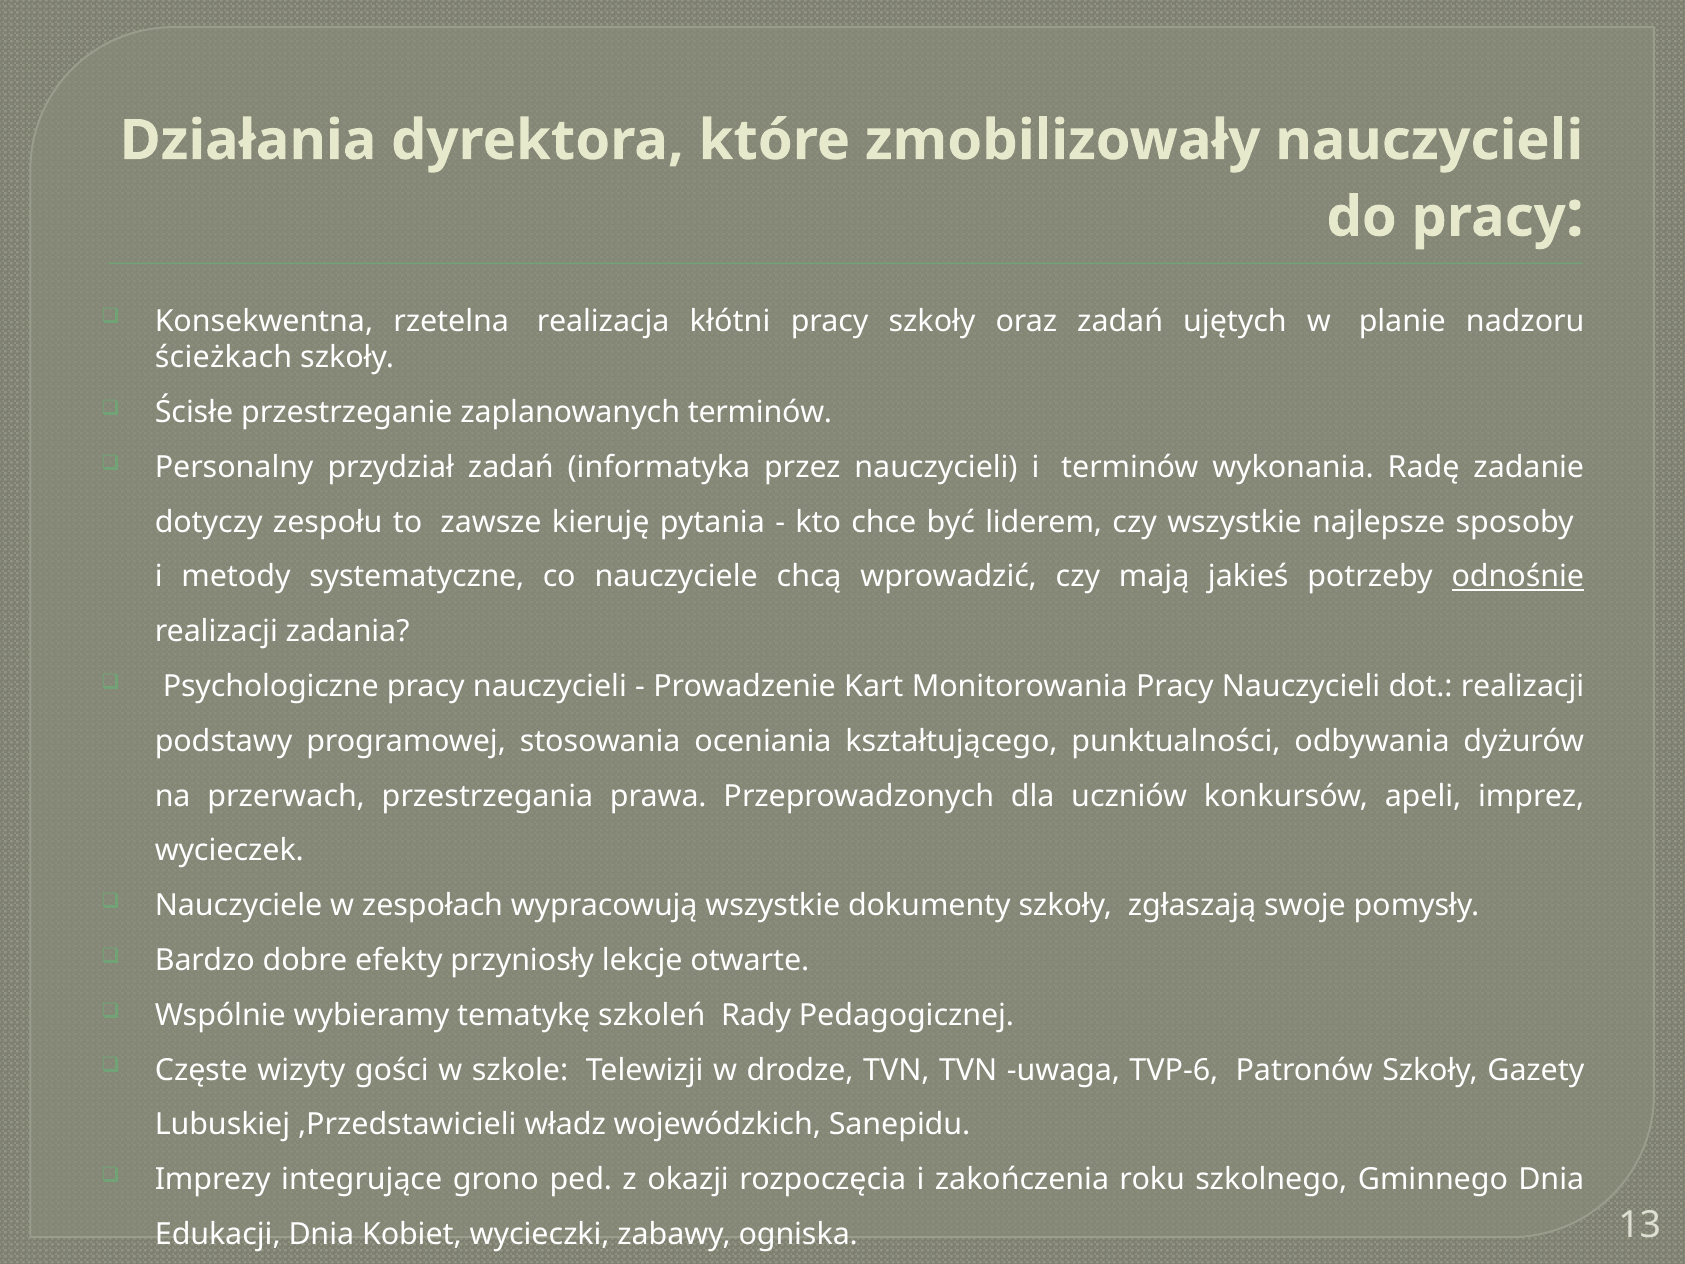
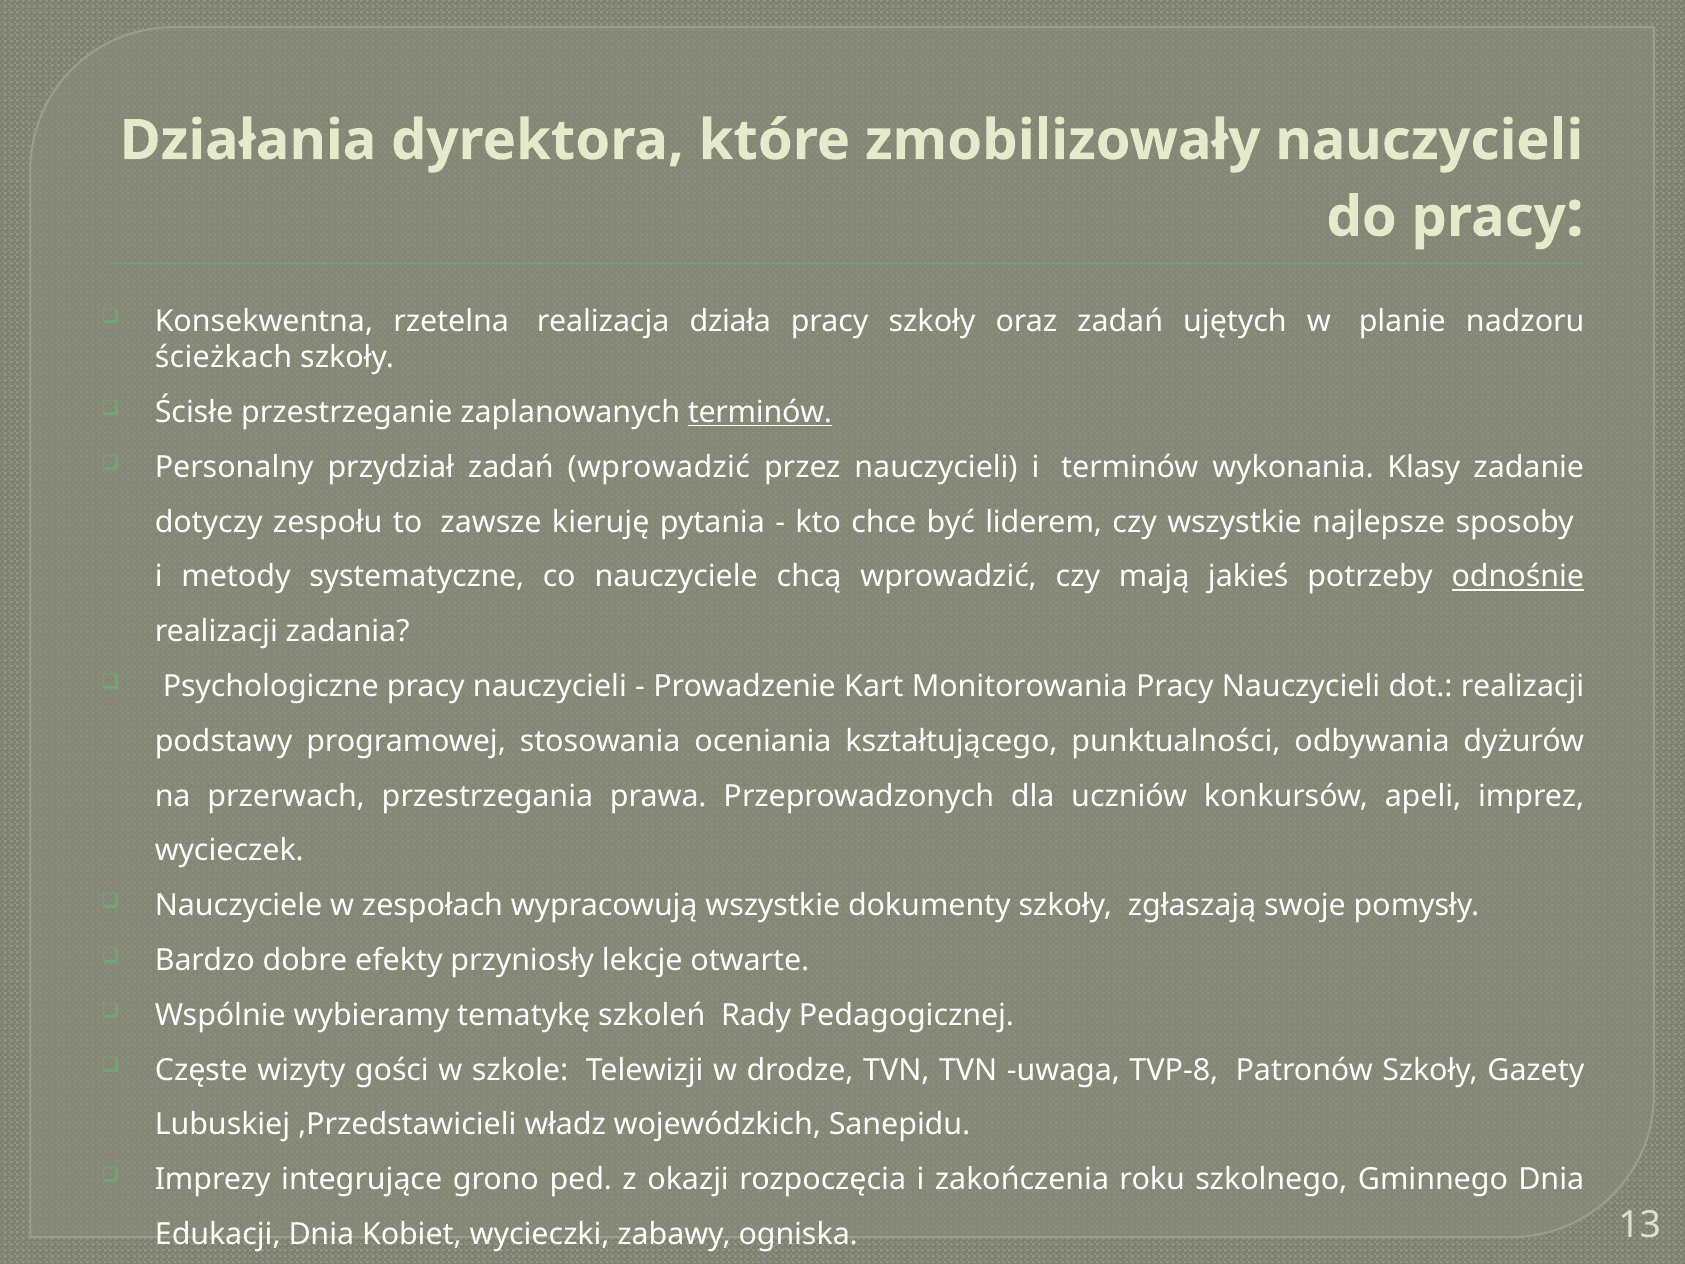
kłótni: kłótni -> działa
terminów at (760, 412) underline: none -> present
zadań informatyka: informatyka -> wprowadzić
Radę: Radę -> Klasy
TVP-6: TVP-6 -> TVP-8
